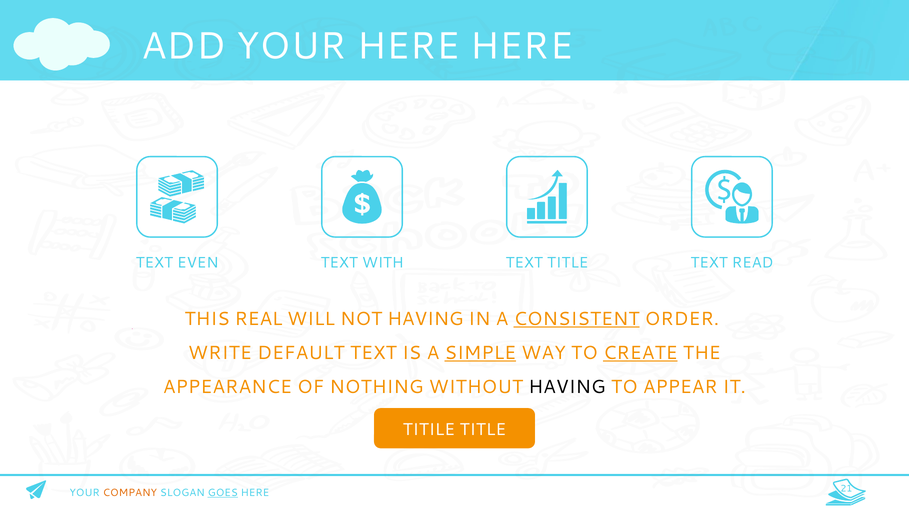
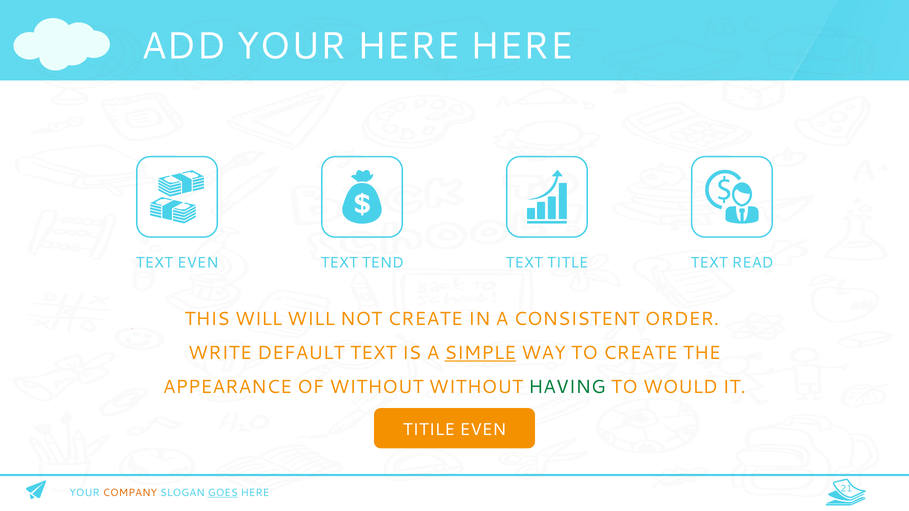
WITH: WITH -> TEND
THIS REAL: REAL -> WILL
NOT HAVING: HAVING -> CREATE
CONSISTENT underline: present -> none
CREATE at (640, 353) underline: present -> none
OF NOTHING: NOTHING -> WITHOUT
HAVING at (567, 387) colour: black -> green
APPEAR: APPEAR -> WOULD
TITILE TITLE: TITLE -> EVEN
